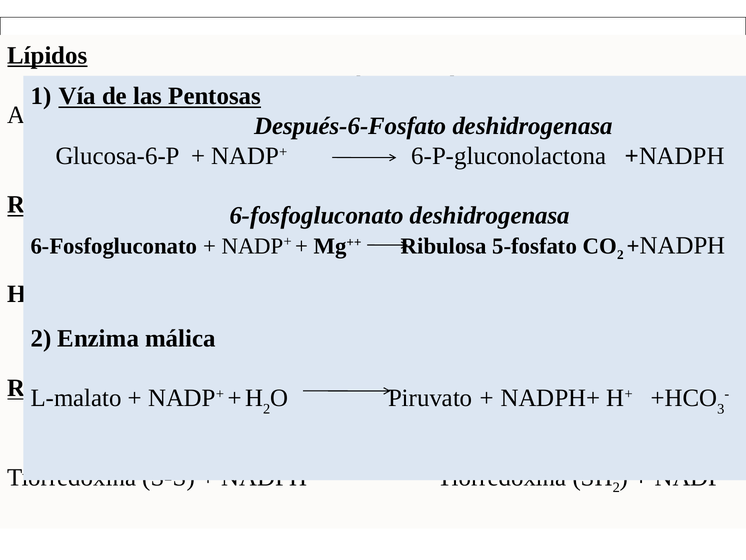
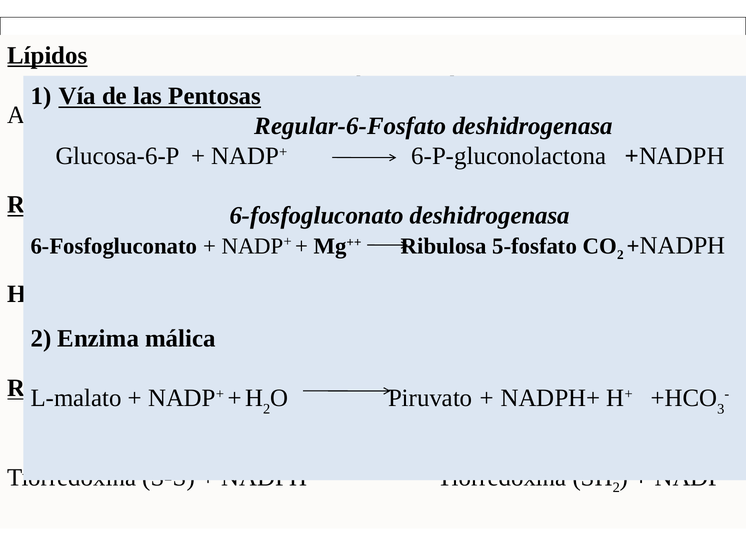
Después-6-Fosfato: Después-6-Fosfato -> Regular-6-Fosfato
